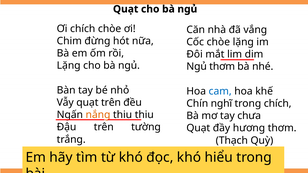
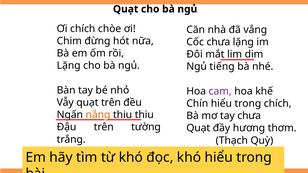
Cốc chòe: chòe -> chưa
Ngủ thơm: thơm -> tiếng
cam colour: blue -> purple
Chín nghĩ: nghĩ -> hiểu
